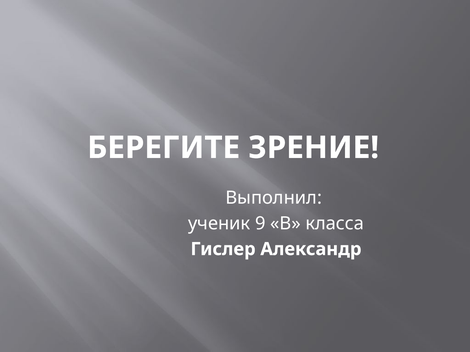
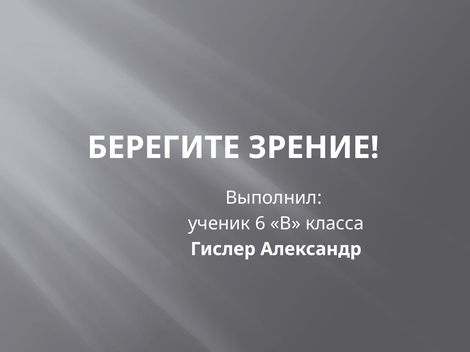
9: 9 -> 6
